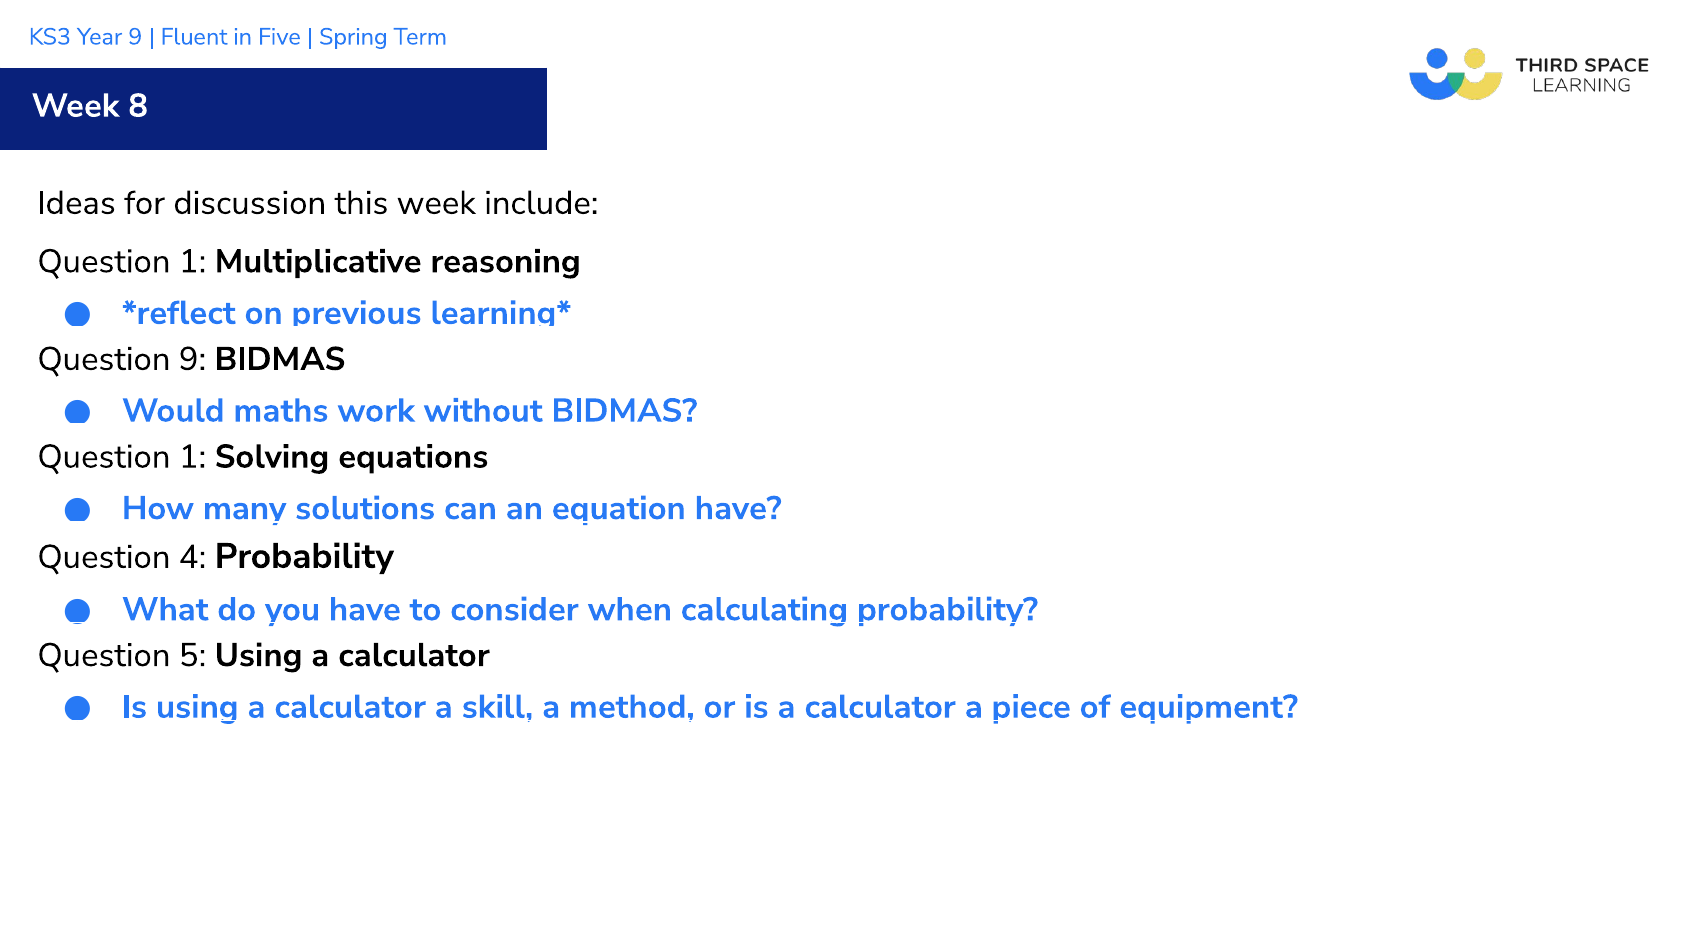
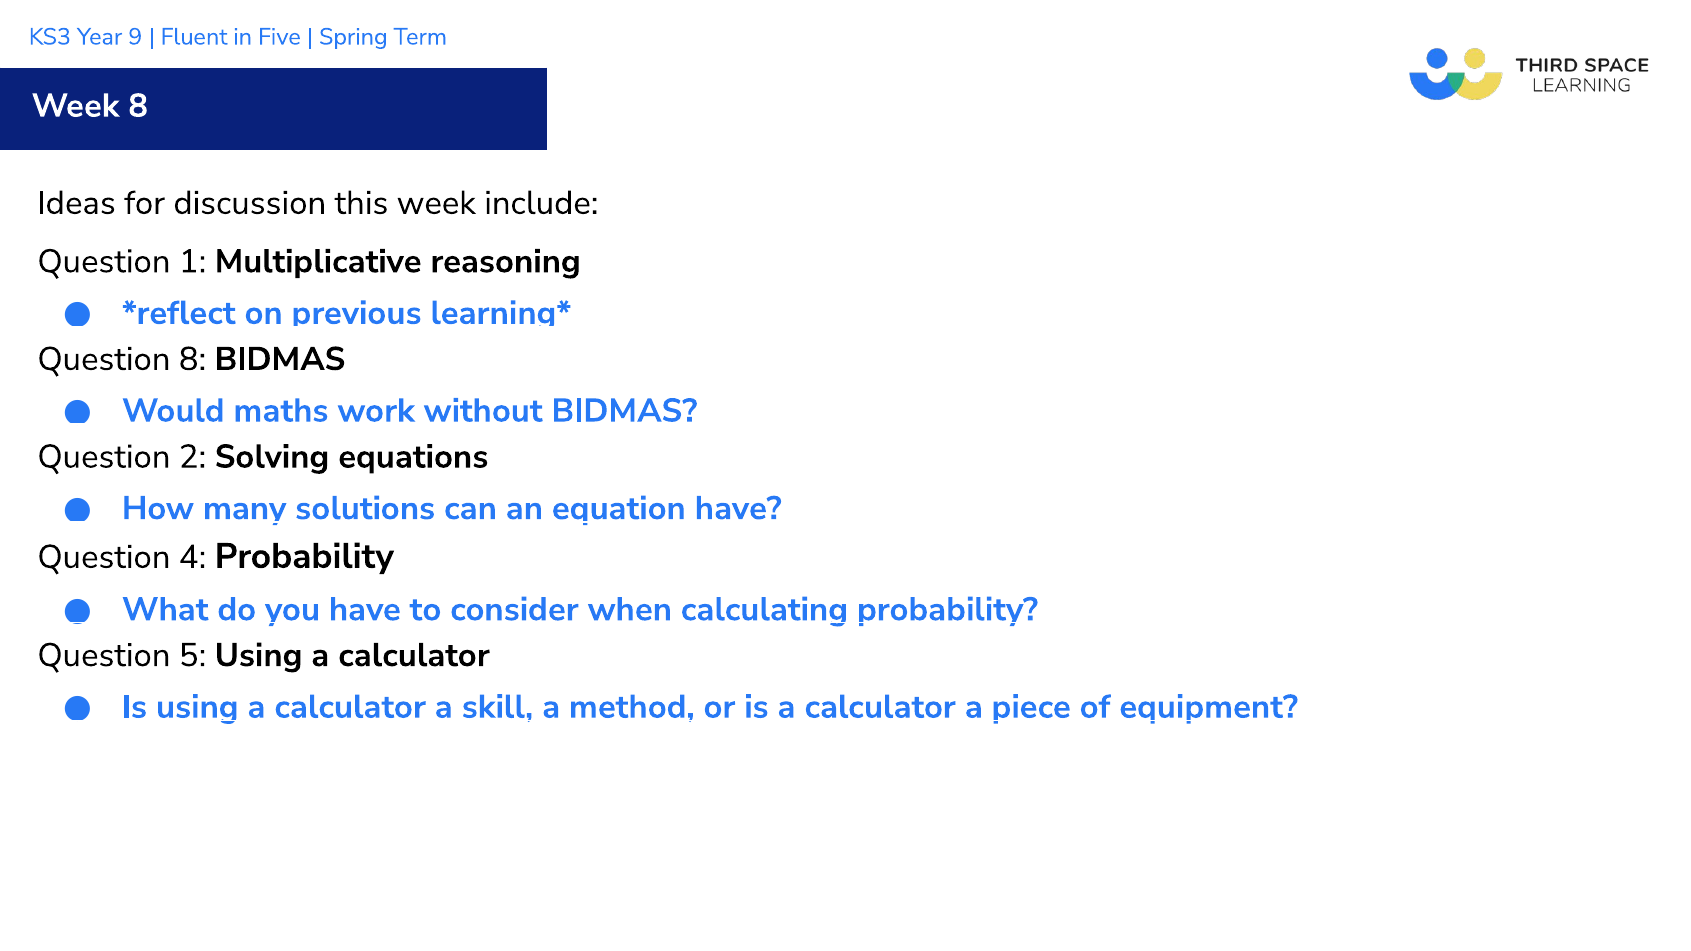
Question 9: 9 -> 8
1 at (192, 457): 1 -> 2
